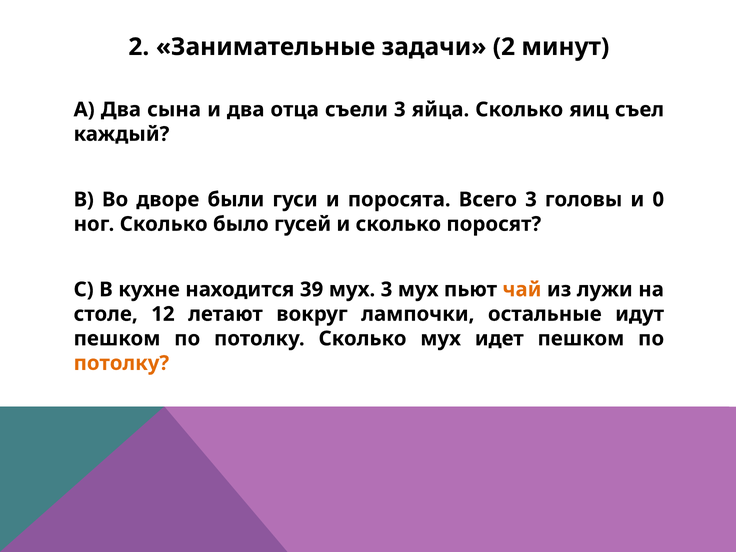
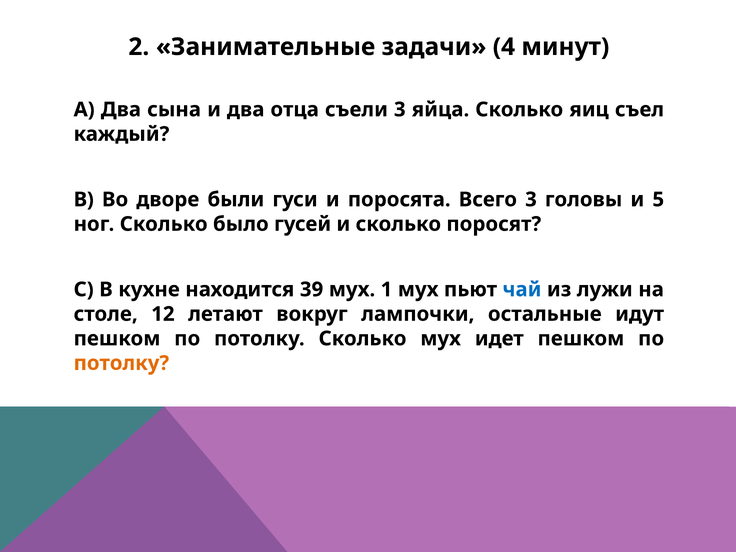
задачи 2: 2 -> 4
0: 0 -> 5
мух 3: 3 -> 1
чай colour: orange -> blue
